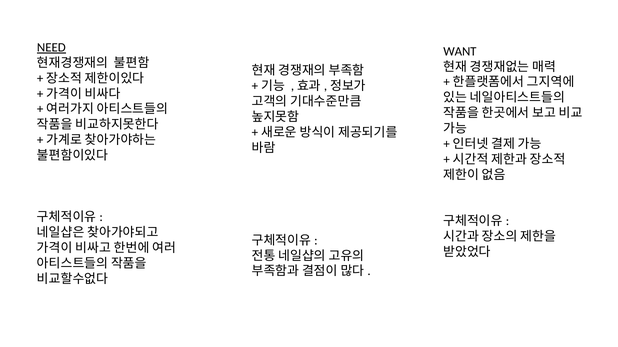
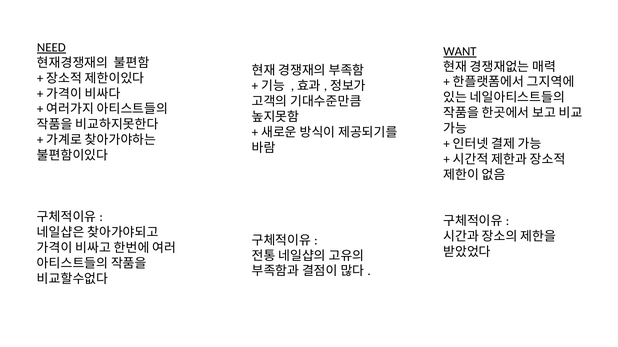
WANT underline: none -> present
